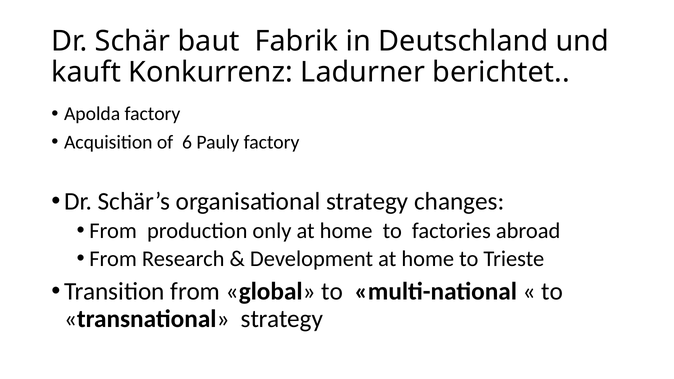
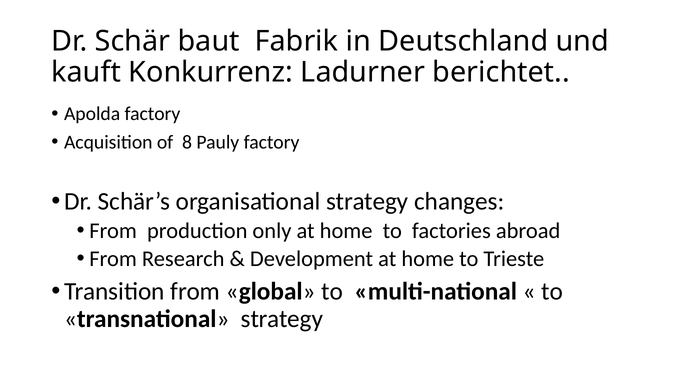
6: 6 -> 8
